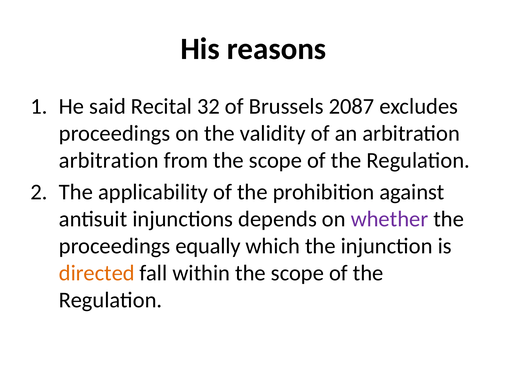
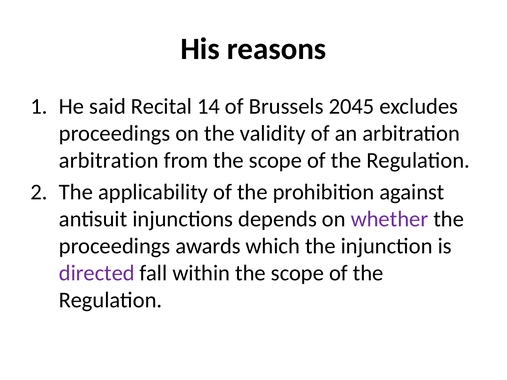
32: 32 -> 14
2087: 2087 -> 2045
equally: equally -> awards
directed colour: orange -> purple
